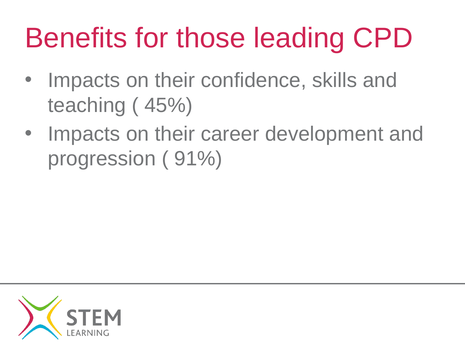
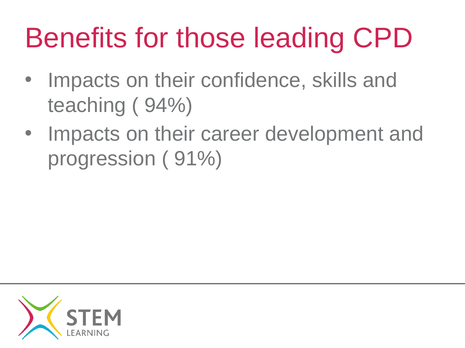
45%: 45% -> 94%
